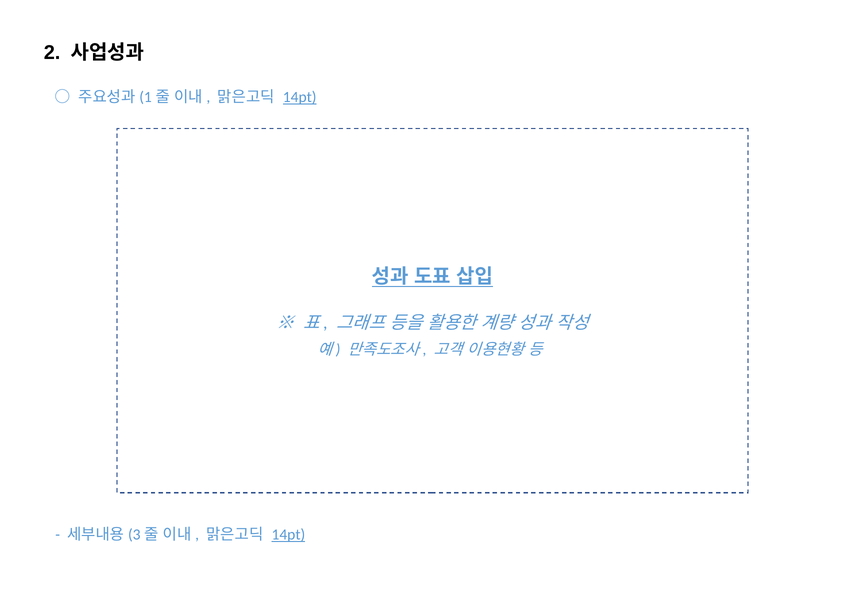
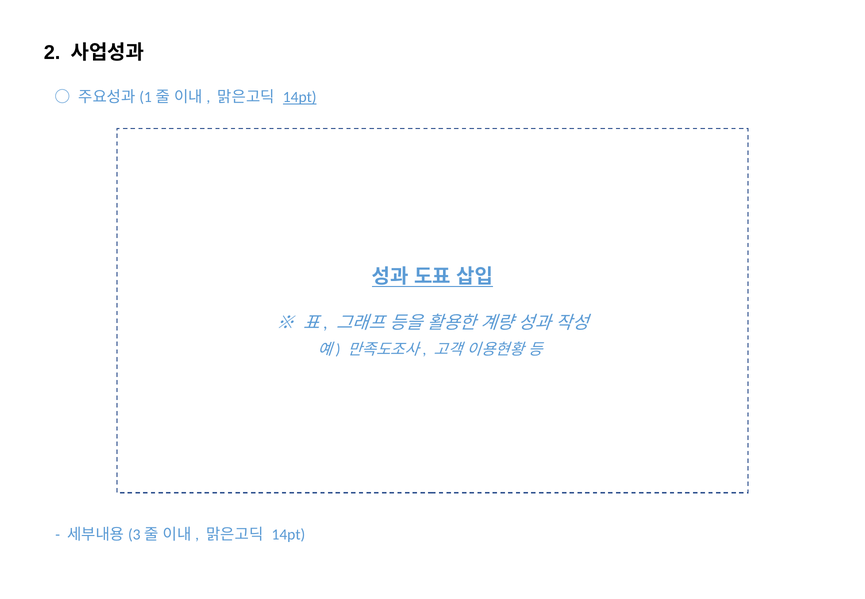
14pt at (288, 535) underline: present -> none
